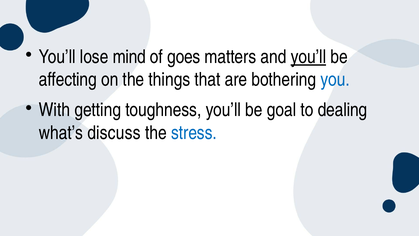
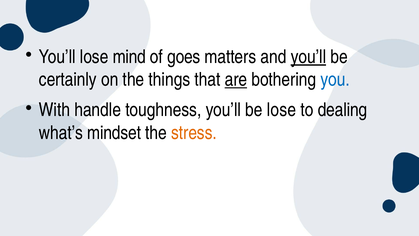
affecting: affecting -> certainly
are underline: none -> present
getting: getting -> handle
be goal: goal -> lose
discuss: discuss -> mindset
stress colour: blue -> orange
